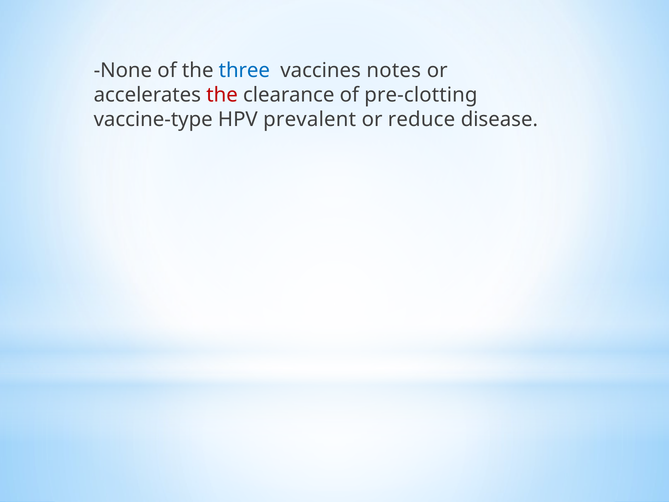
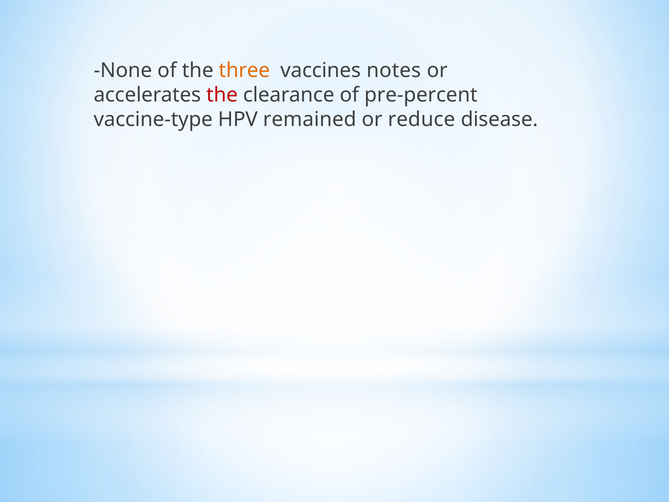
three colour: blue -> orange
pre-clotting: pre-clotting -> pre-percent
prevalent: prevalent -> remained
